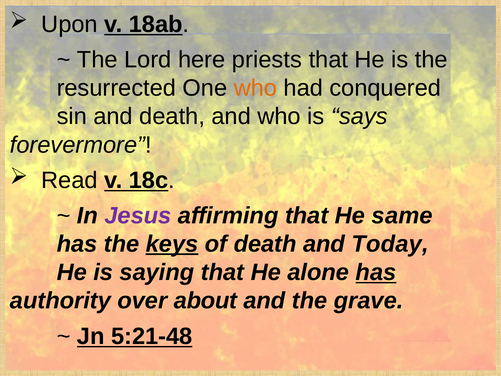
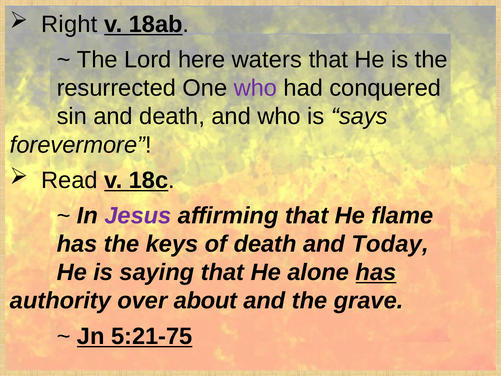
Upon: Upon -> Right
priests: priests -> waters
who at (255, 88) colour: orange -> purple
same: same -> flame
keys underline: present -> none
5:21-48: 5:21-48 -> 5:21-75
